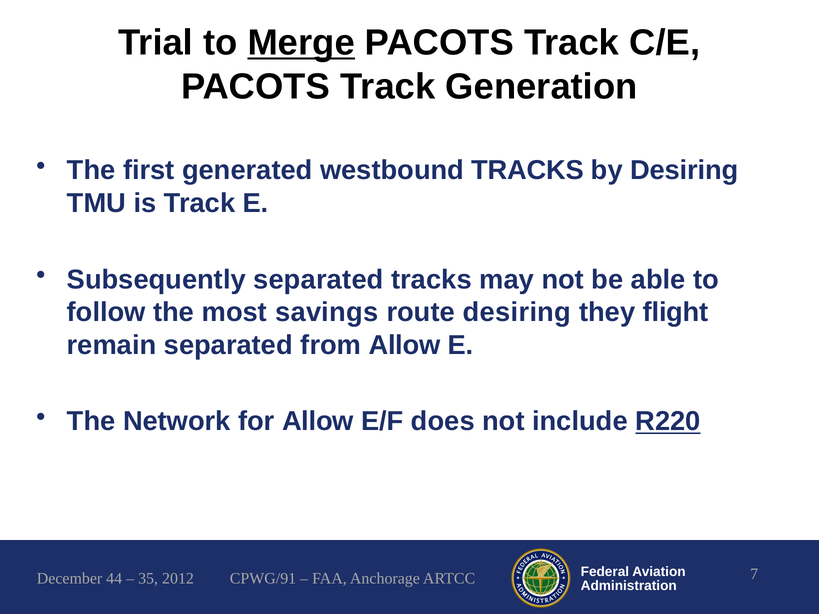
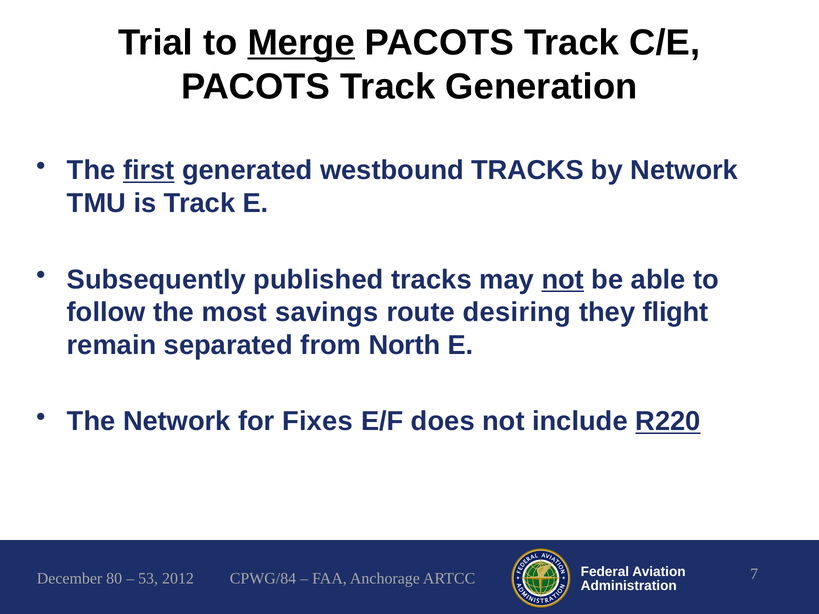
first underline: none -> present
by Desiring: Desiring -> Network
Subsequently separated: separated -> published
not at (563, 280) underline: none -> present
from Allow: Allow -> North
for Allow: Allow -> Fixes
44: 44 -> 80
35: 35 -> 53
CPWG/91: CPWG/91 -> CPWG/84
